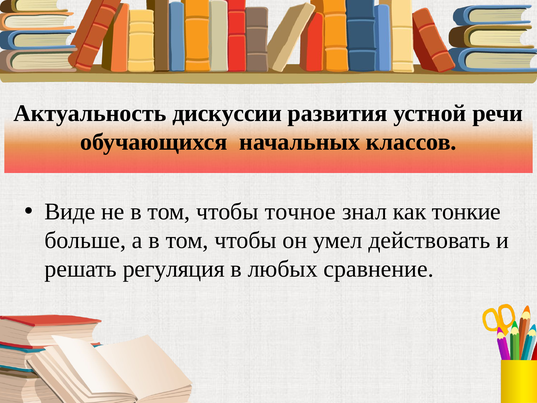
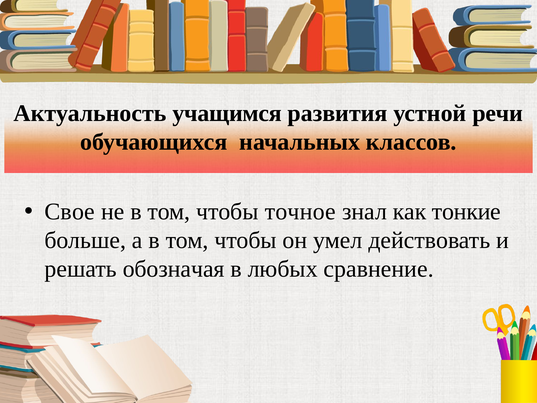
дискуссии: дискуссии -> учащимся
Виде: Виде -> Свое
регуляция: регуляция -> обозначая
